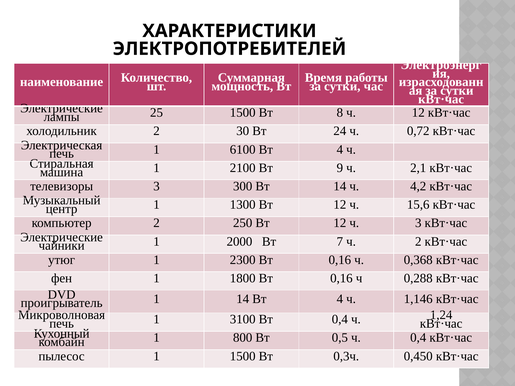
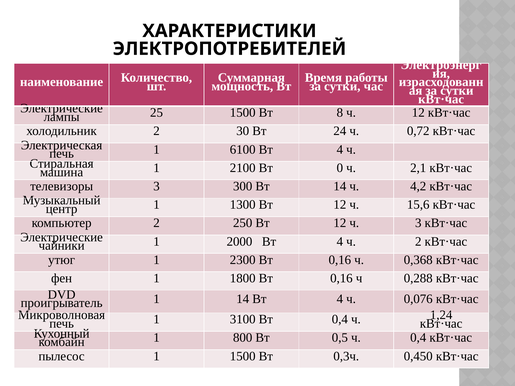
9: 9 -> 0
2000 Вт 7: 7 -> 4
1,146: 1,146 -> 0,076
